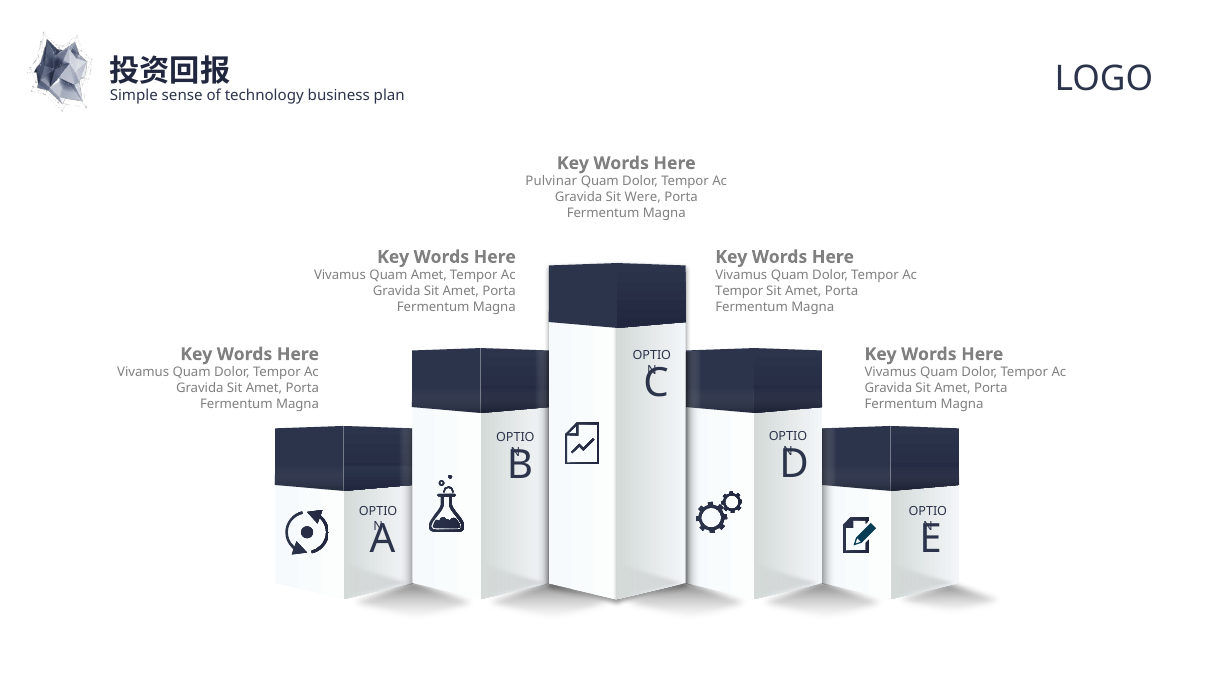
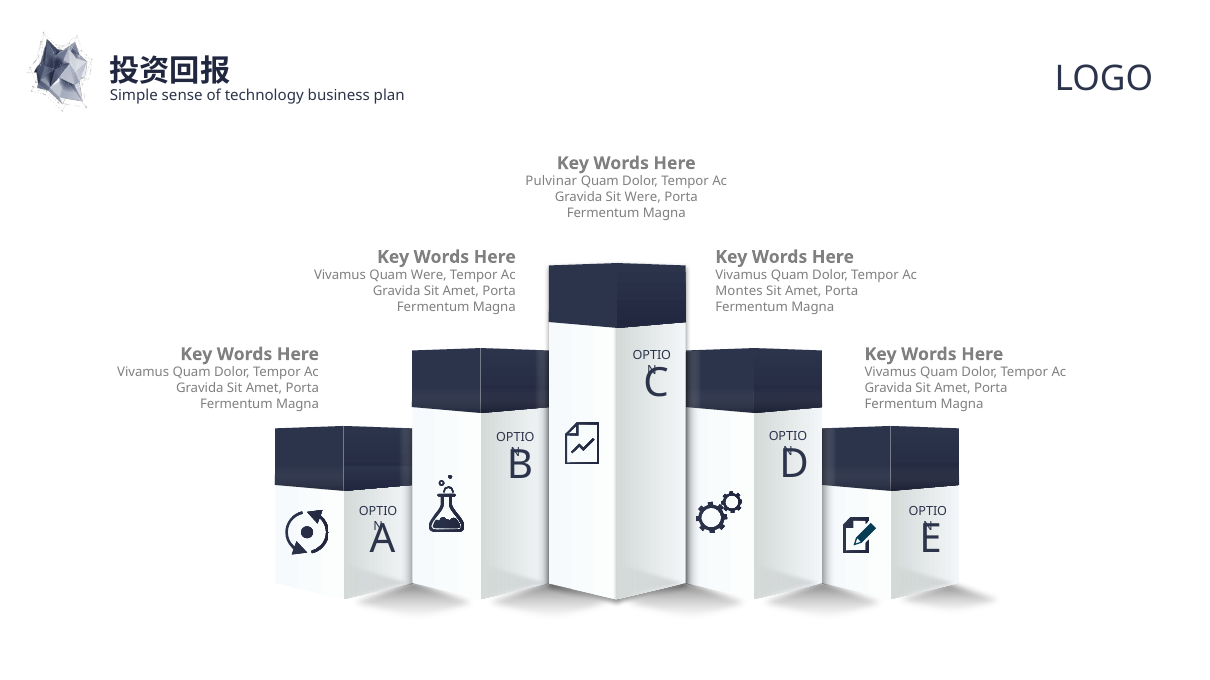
Quam Amet: Amet -> Were
Tempor at (739, 291): Tempor -> Montes
